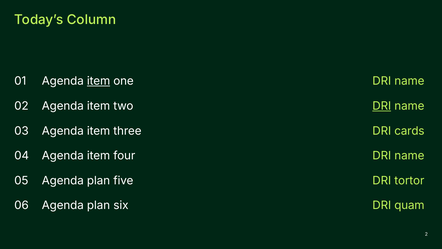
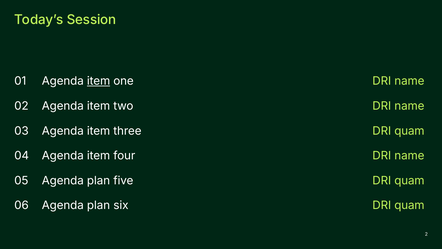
Column: Column -> Session
DRI at (382, 106) underline: present -> none
three DRI cards: cards -> quam
five DRI tortor: tortor -> quam
